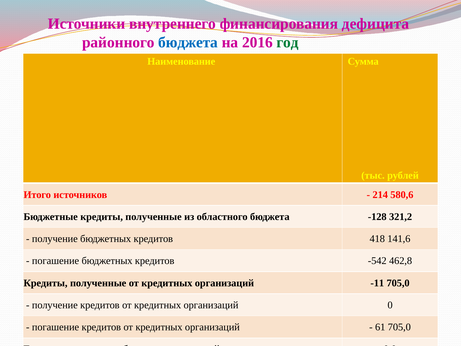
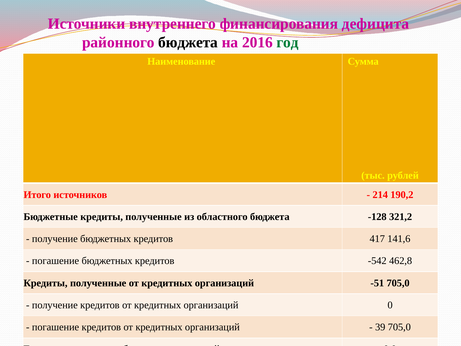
бюджета at (188, 42) colour: blue -> black
580,6: 580,6 -> 190,2
418: 418 -> 417
-11: -11 -> -51
61: 61 -> 39
